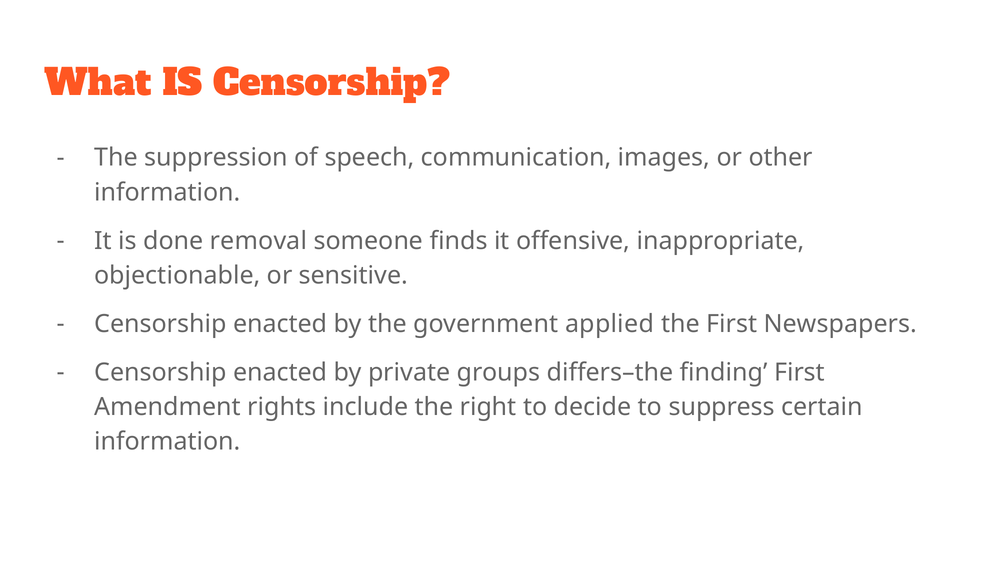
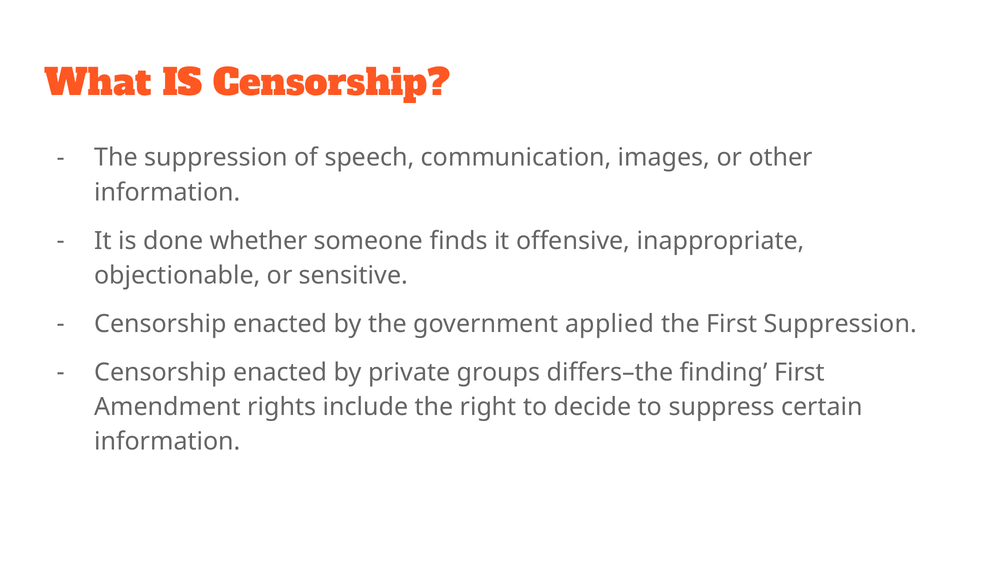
removal: removal -> whether
First Newspapers: Newspapers -> Suppression
